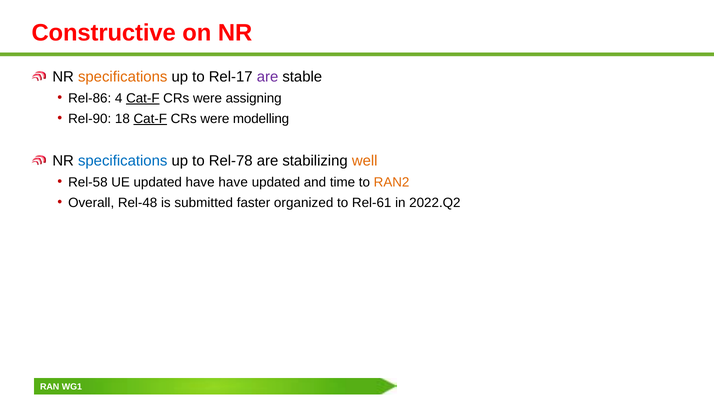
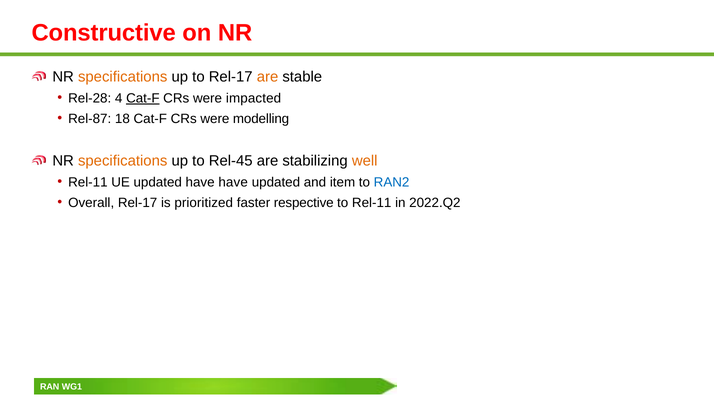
are at (268, 77) colour: purple -> orange
Rel-86: Rel-86 -> Rel-28
assigning: assigning -> impacted
Rel-90: Rel-90 -> Rel-87
Cat-F at (150, 119) underline: present -> none
specifications at (123, 161) colour: blue -> orange
Rel-78: Rel-78 -> Rel-45
Rel-58 at (88, 182): Rel-58 -> Rel-11
time: time -> item
RAN2 colour: orange -> blue
Overall Rel-48: Rel-48 -> Rel-17
submitted: submitted -> prioritized
organized: organized -> respective
to Rel-61: Rel-61 -> Rel-11
